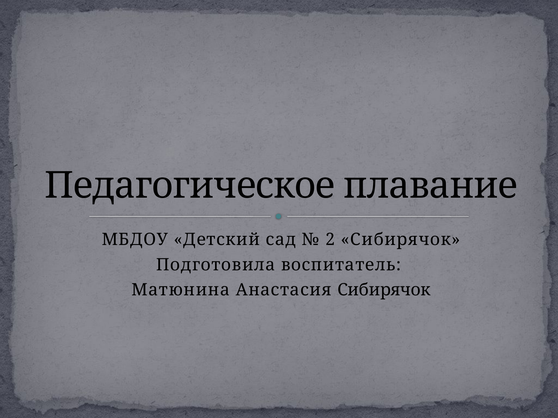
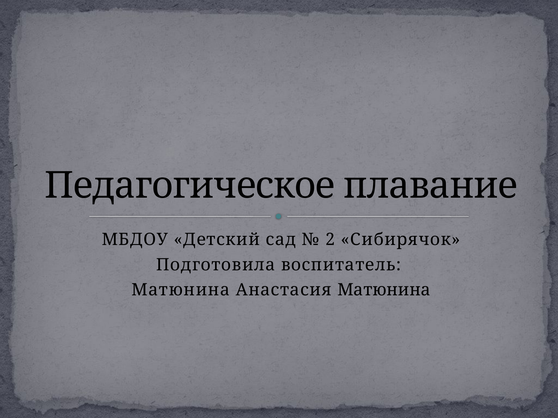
Анастасия Сибирячок: Сибирячок -> Матюнина
